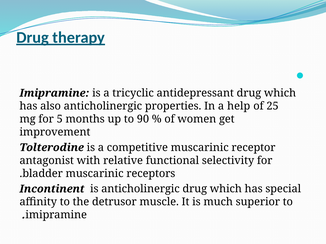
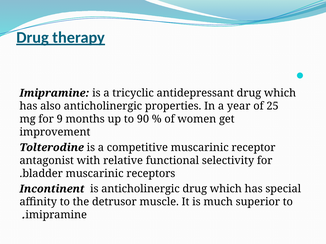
help: help -> year
5: 5 -> 9
